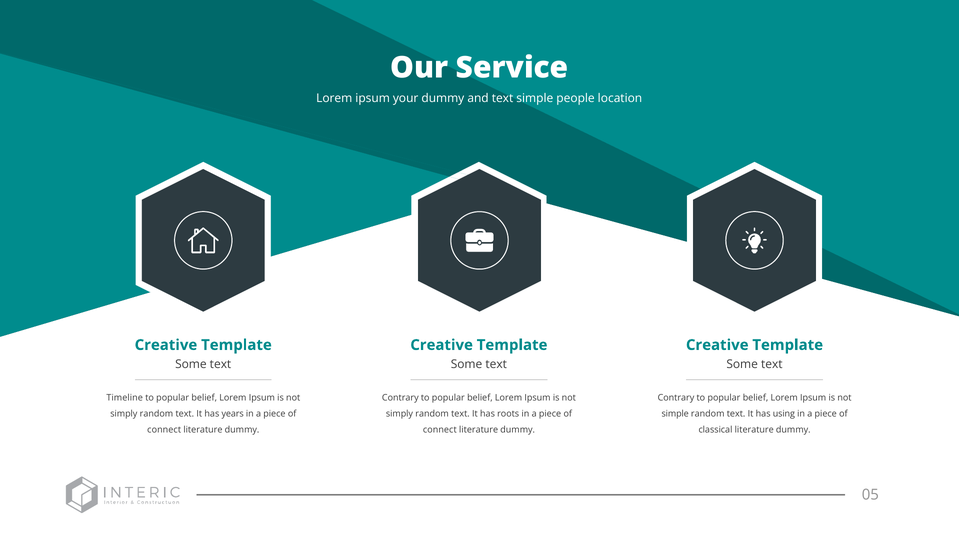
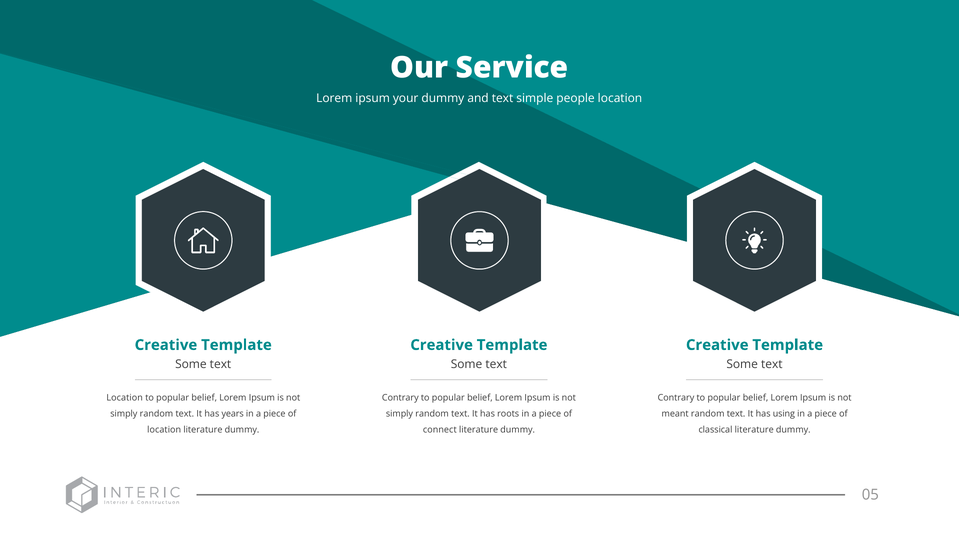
Timeline at (125, 397): Timeline -> Location
simple at (675, 413): simple -> meant
connect at (164, 429): connect -> location
